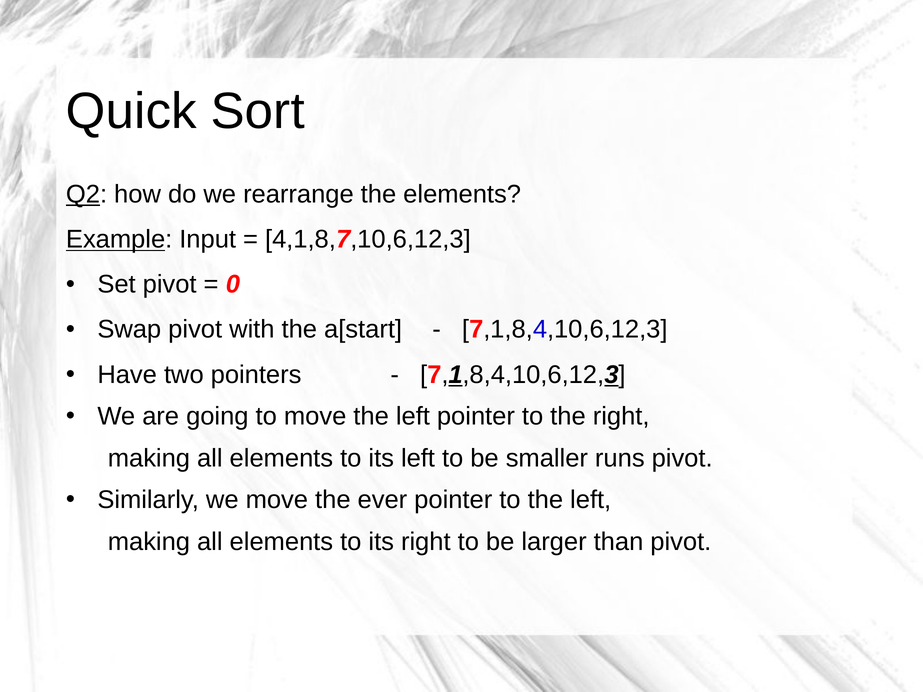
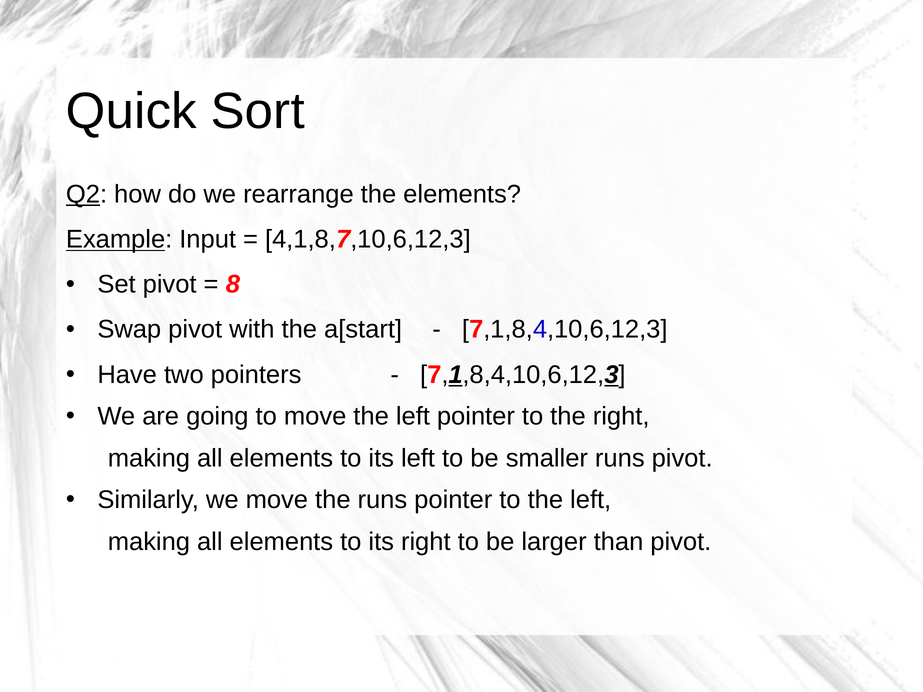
0: 0 -> 8
the ever: ever -> runs
